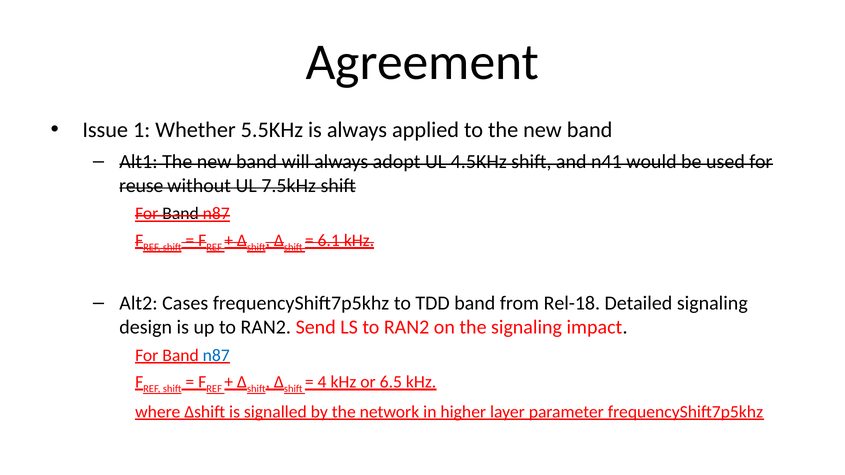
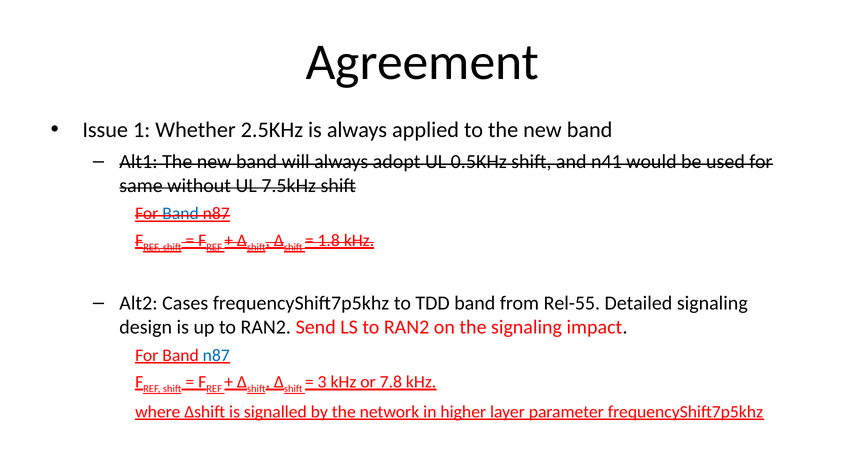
5.5KHz: 5.5KHz -> 2.5KHz
4.5KHz: 4.5KHz -> 0.5KHz
reuse: reuse -> same
Band at (181, 214) colour: black -> blue
6.1: 6.1 -> 1.8
Rel-18: Rel-18 -> Rel-55
4: 4 -> 3
6.5: 6.5 -> 7.8
